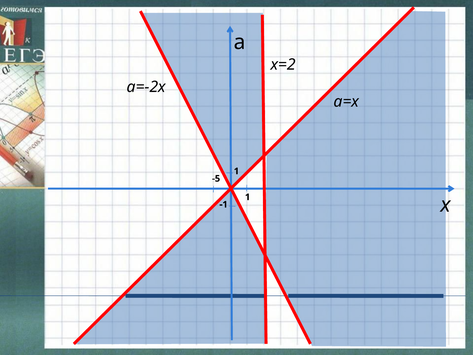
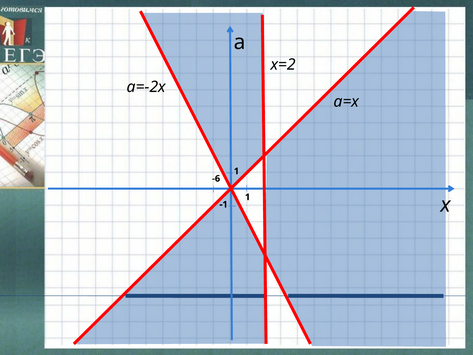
-5: -5 -> -6
